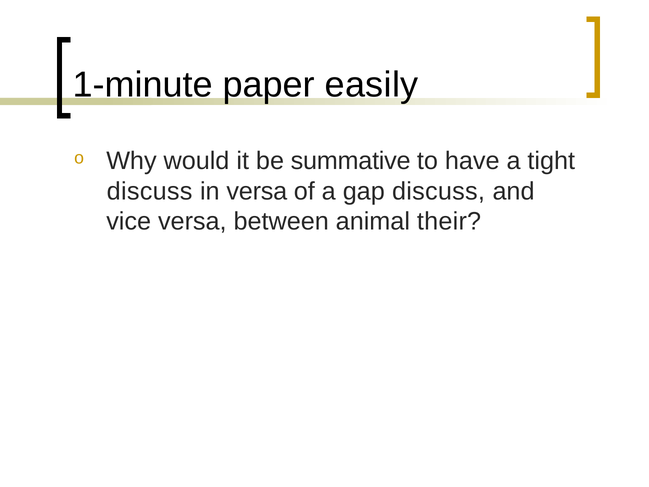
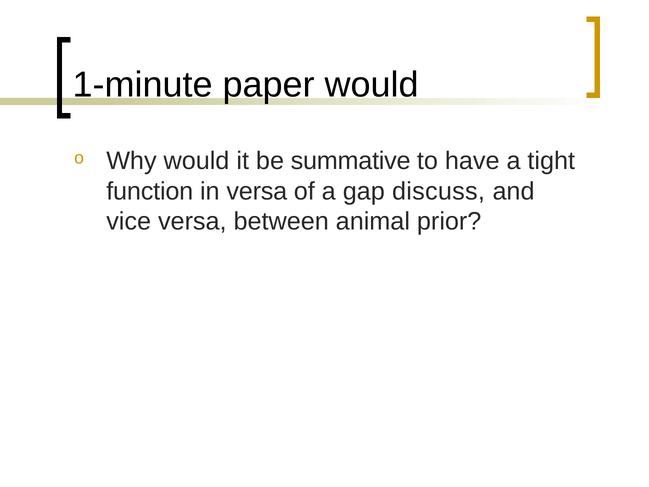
paper easily: easily -> would
discuss at (150, 191): discuss -> function
their: their -> prior
